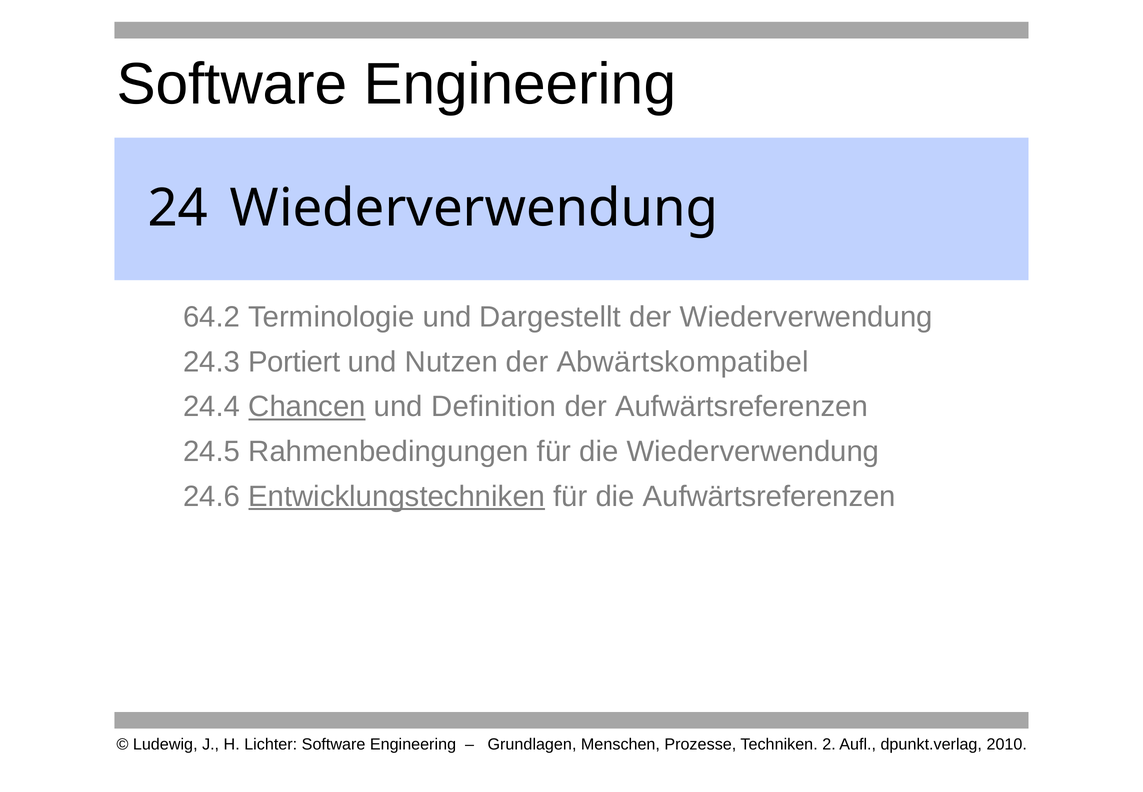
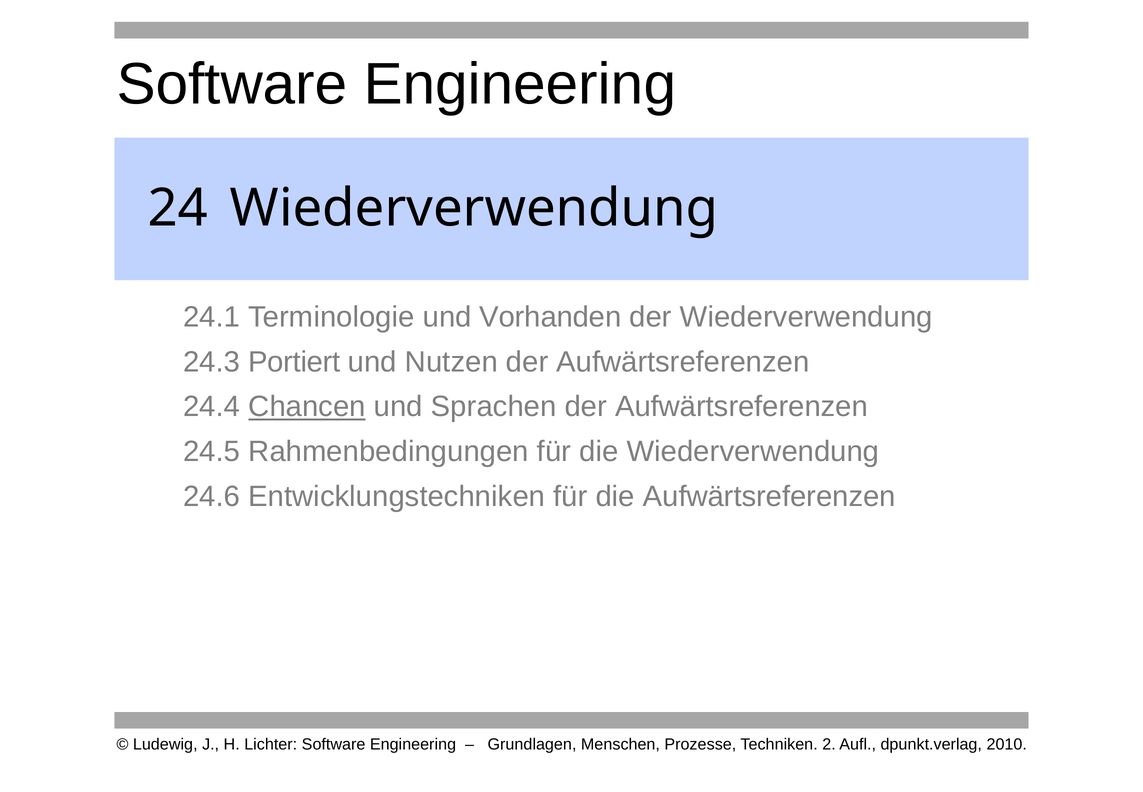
64.2: 64.2 -> 24.1
Dargestellt: Dargestellt -> Vorhanden
Nutzen der Abwärtskompatibel: Abwärtskompatibel -> Aufwärtsreferenzen
Definition: Definition -> Sprachen
Entwicklungstechniken underline: present -> none
